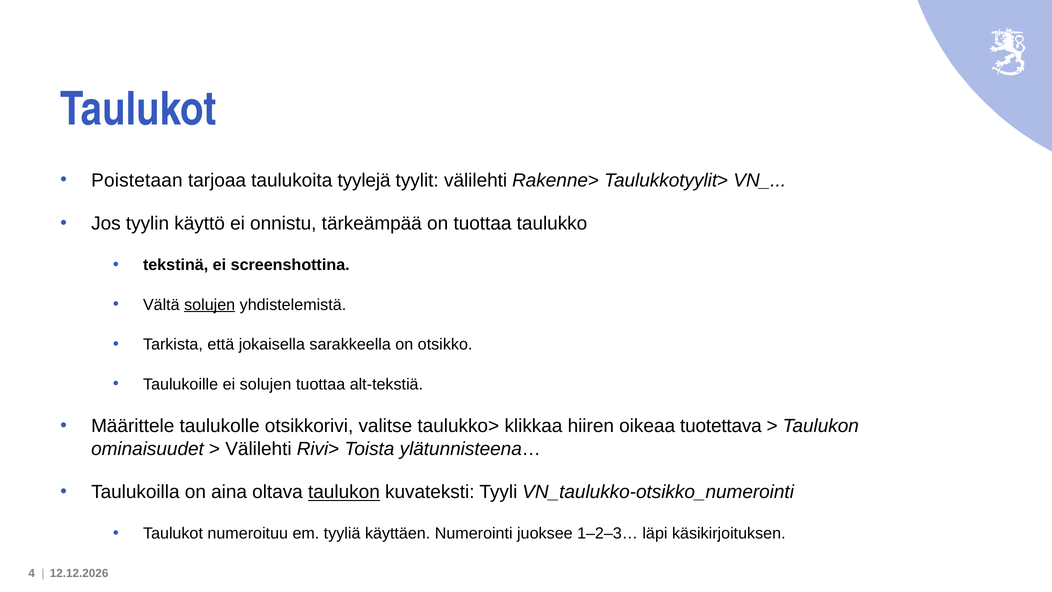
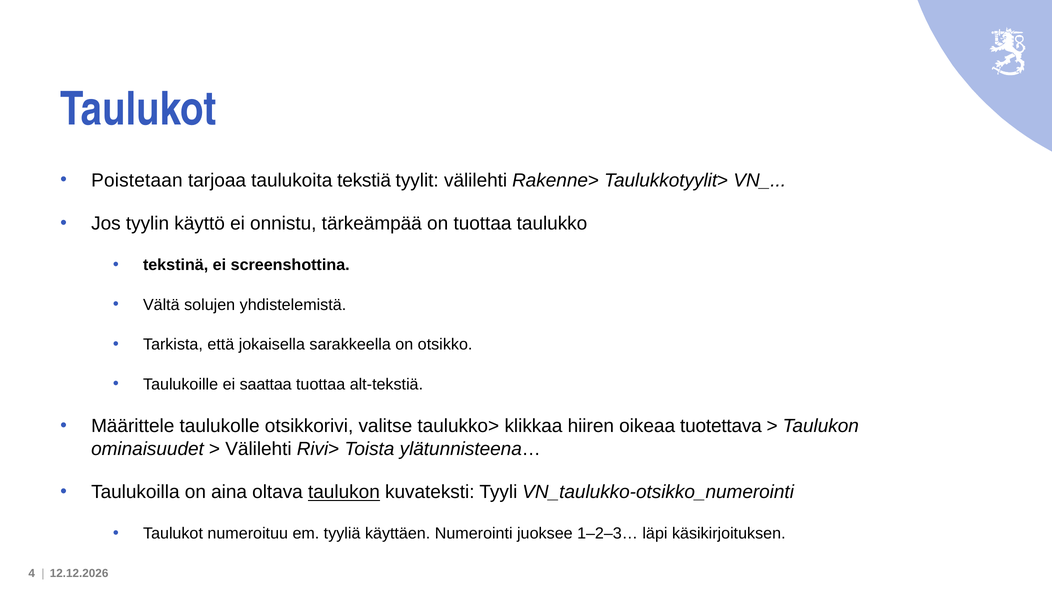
tyylejä: tyylejä -> tekstiä
solujen at (210, 305) underline: present -> none
ei solujen: solujen -> saattaa
